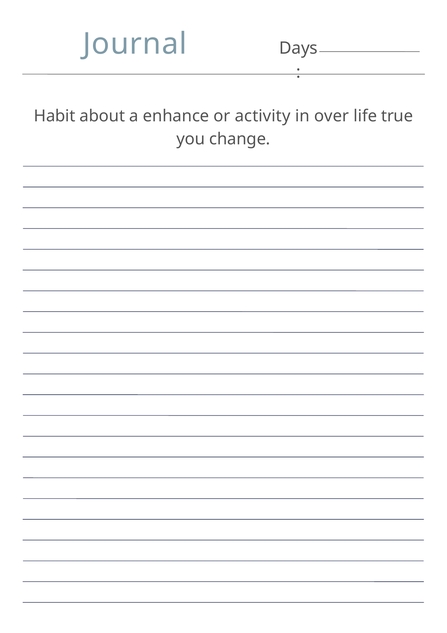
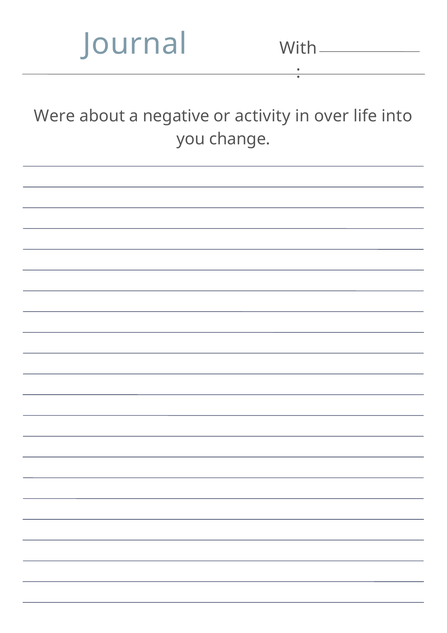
Days: Days -> With
Habit: Habit -> Were
enhance: enhance -> negative
true: true -> into
